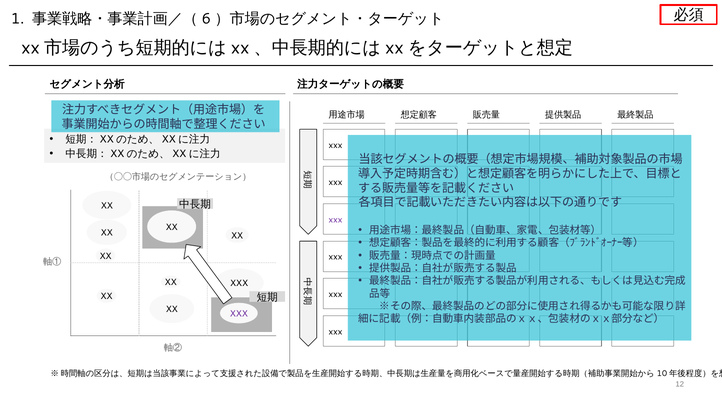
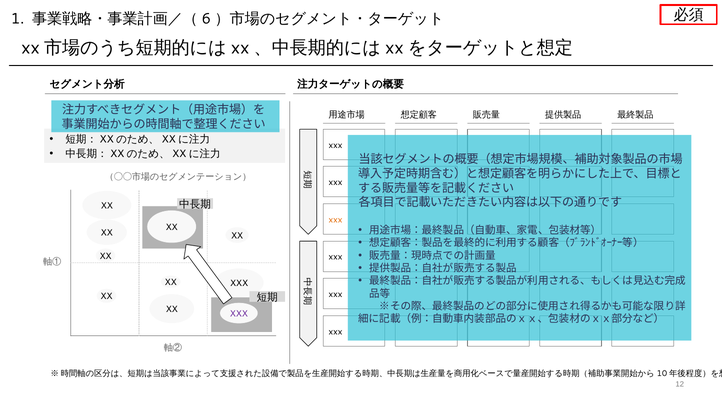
xxx at (335, 220) colour: purple -> orange
